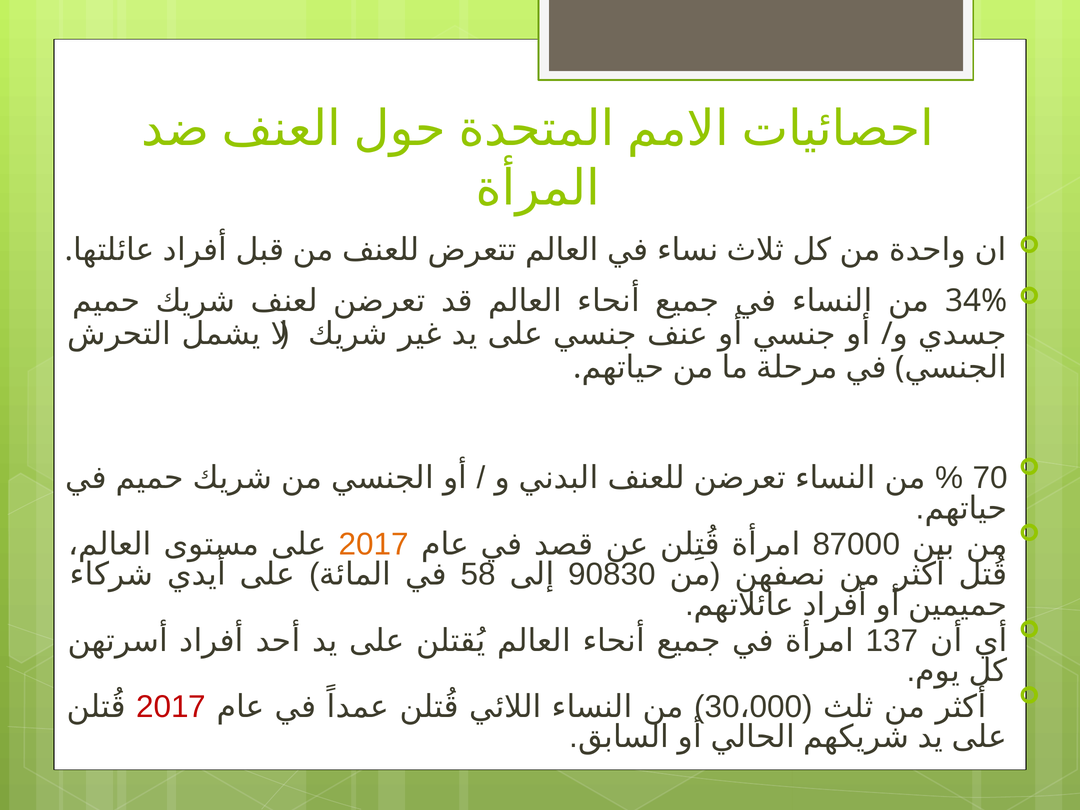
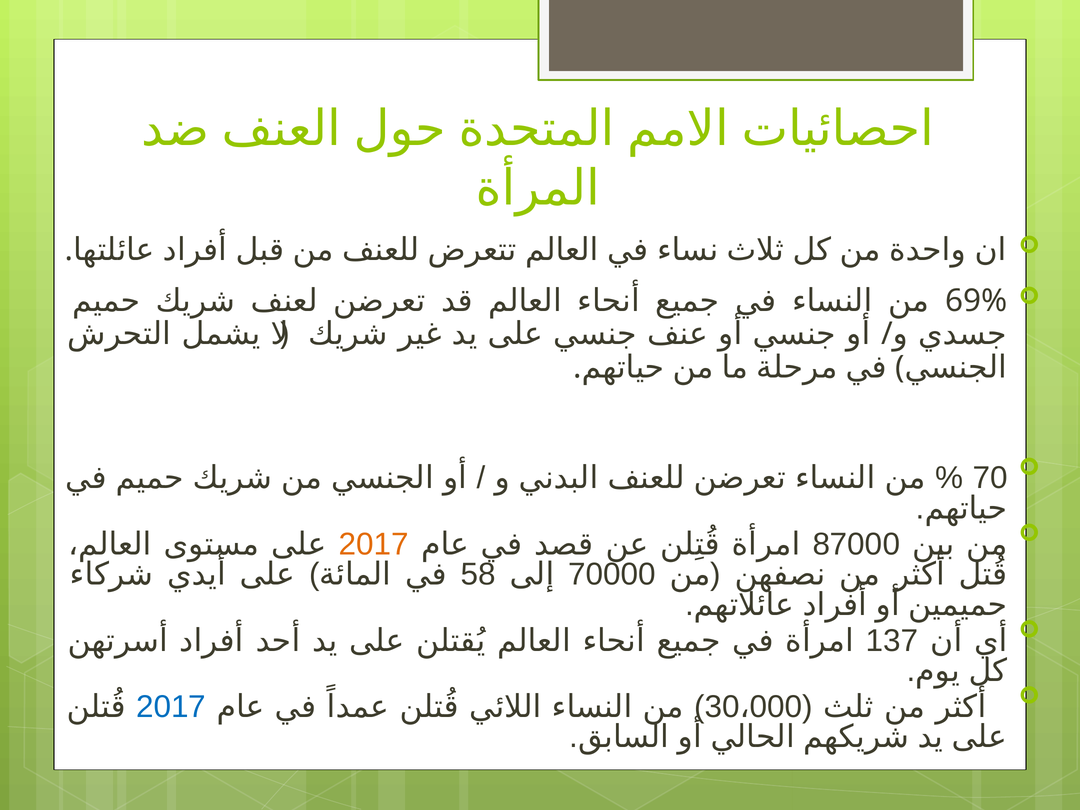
34%: 34% -> 69%
90830: 90830 -> 70000
2017 at (171, 707) colour: red -> blue
